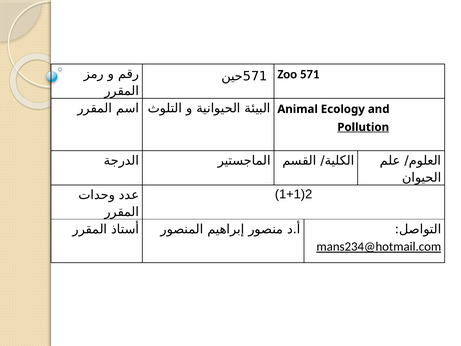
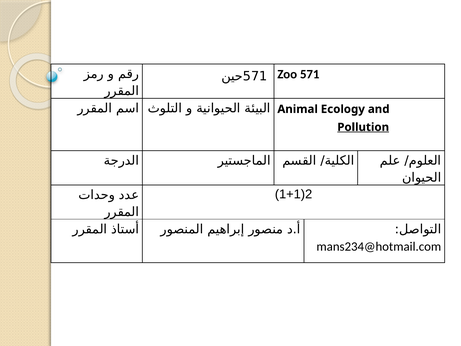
mans234@hotmail.com underline: present -> none
